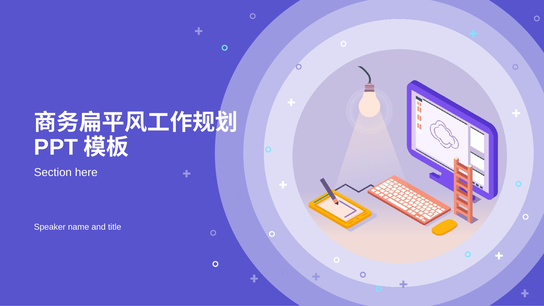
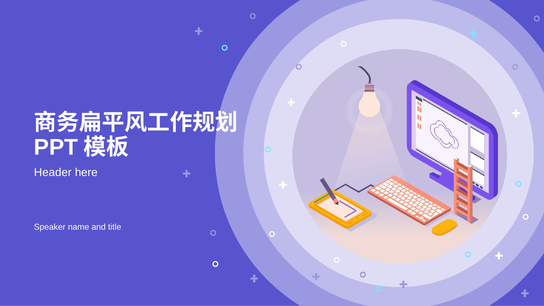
Section: Section -> Header
